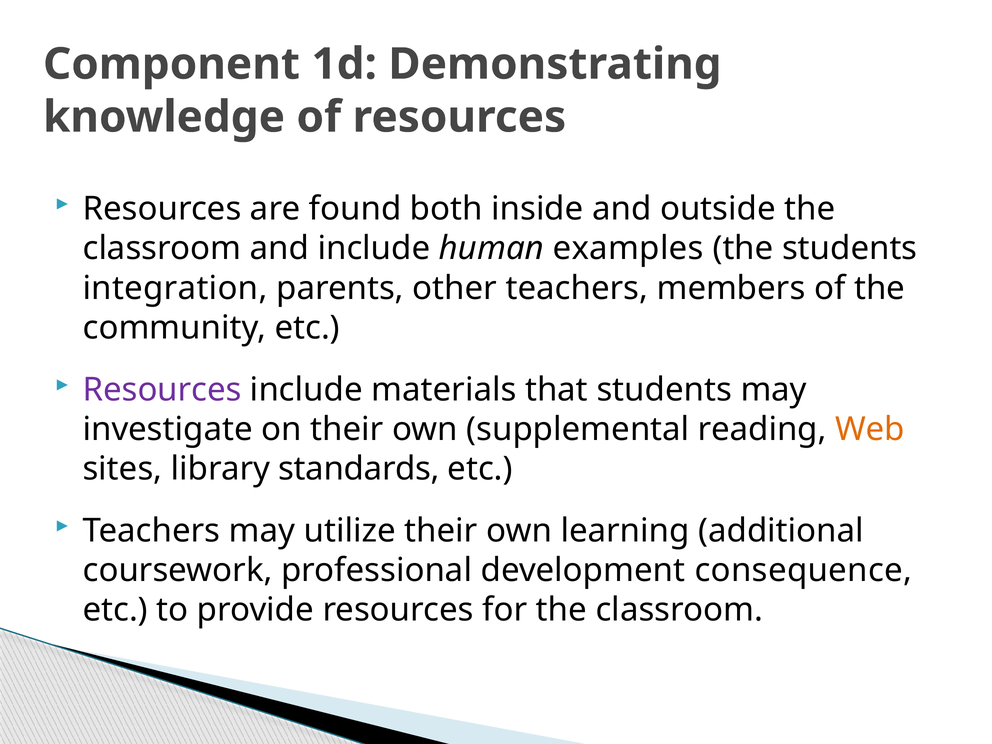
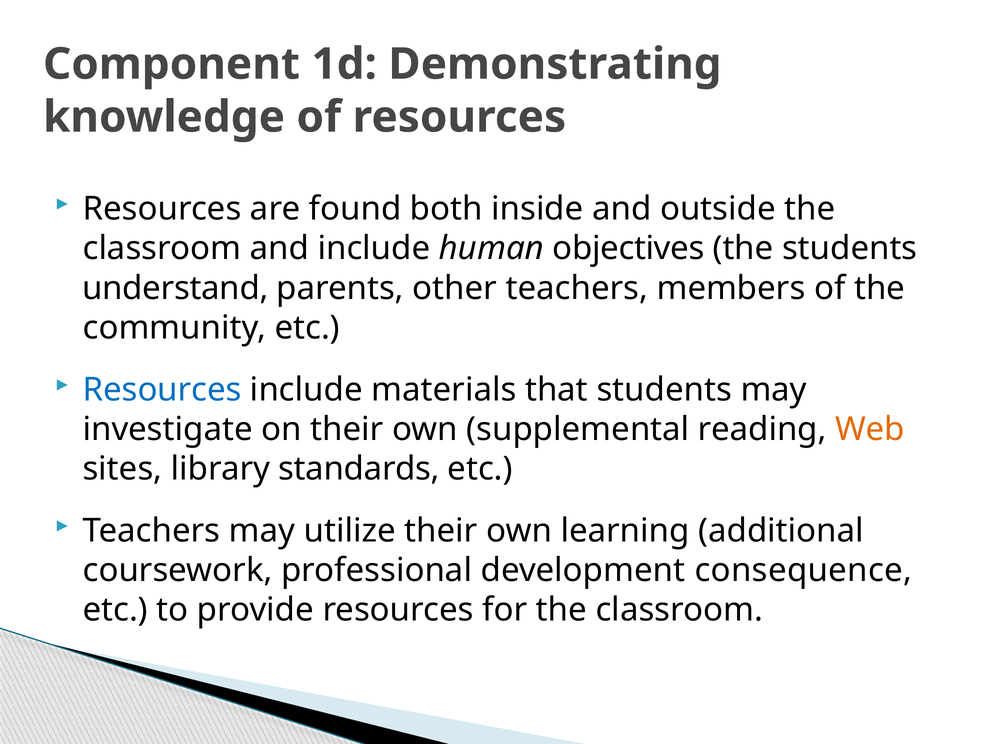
examples: examples -> objectives
integration: integration -> understand
Resources at (162, 390) colour: purple -> blue
